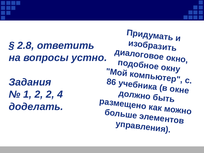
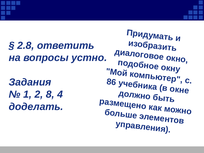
2 2: 2 -> 8
